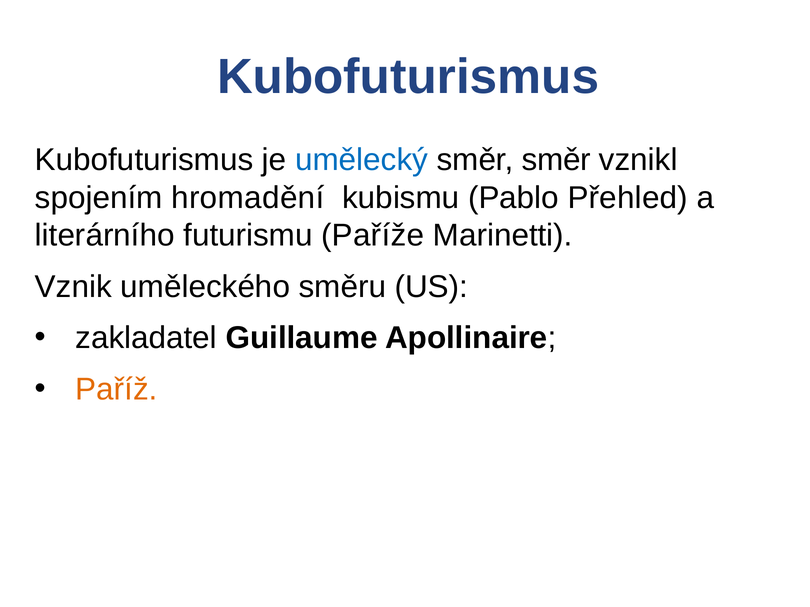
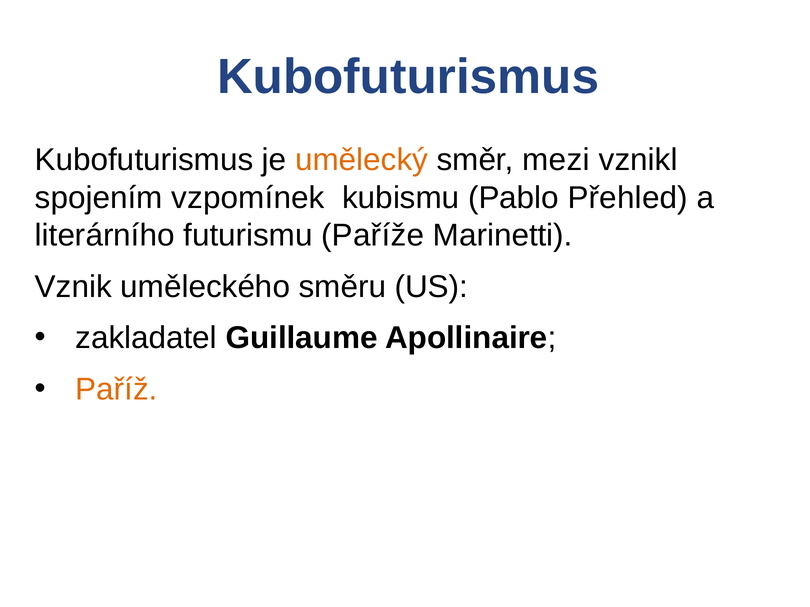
umělecký colour: blue -> orange
směr směr: směr -> mezi
hromadění: hromadění -> vzpomínek
